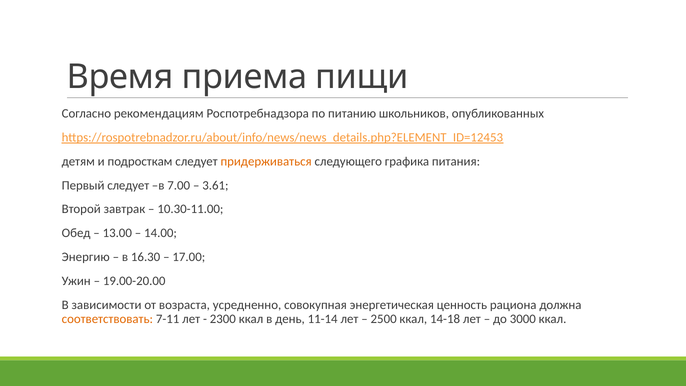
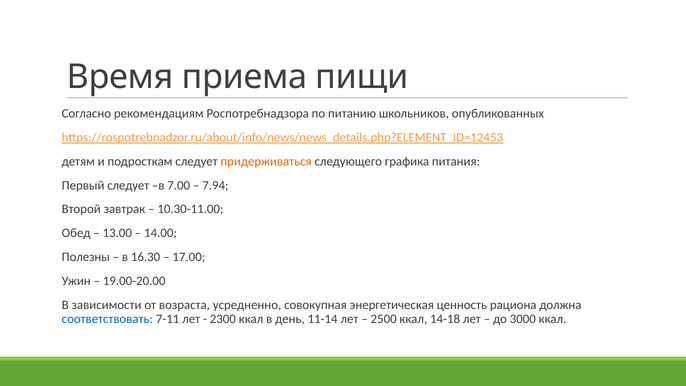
3.61: 3.61 -> 7.94
Энергию: Энергию -> Полезны
соответствовать colour: orange -> blue
